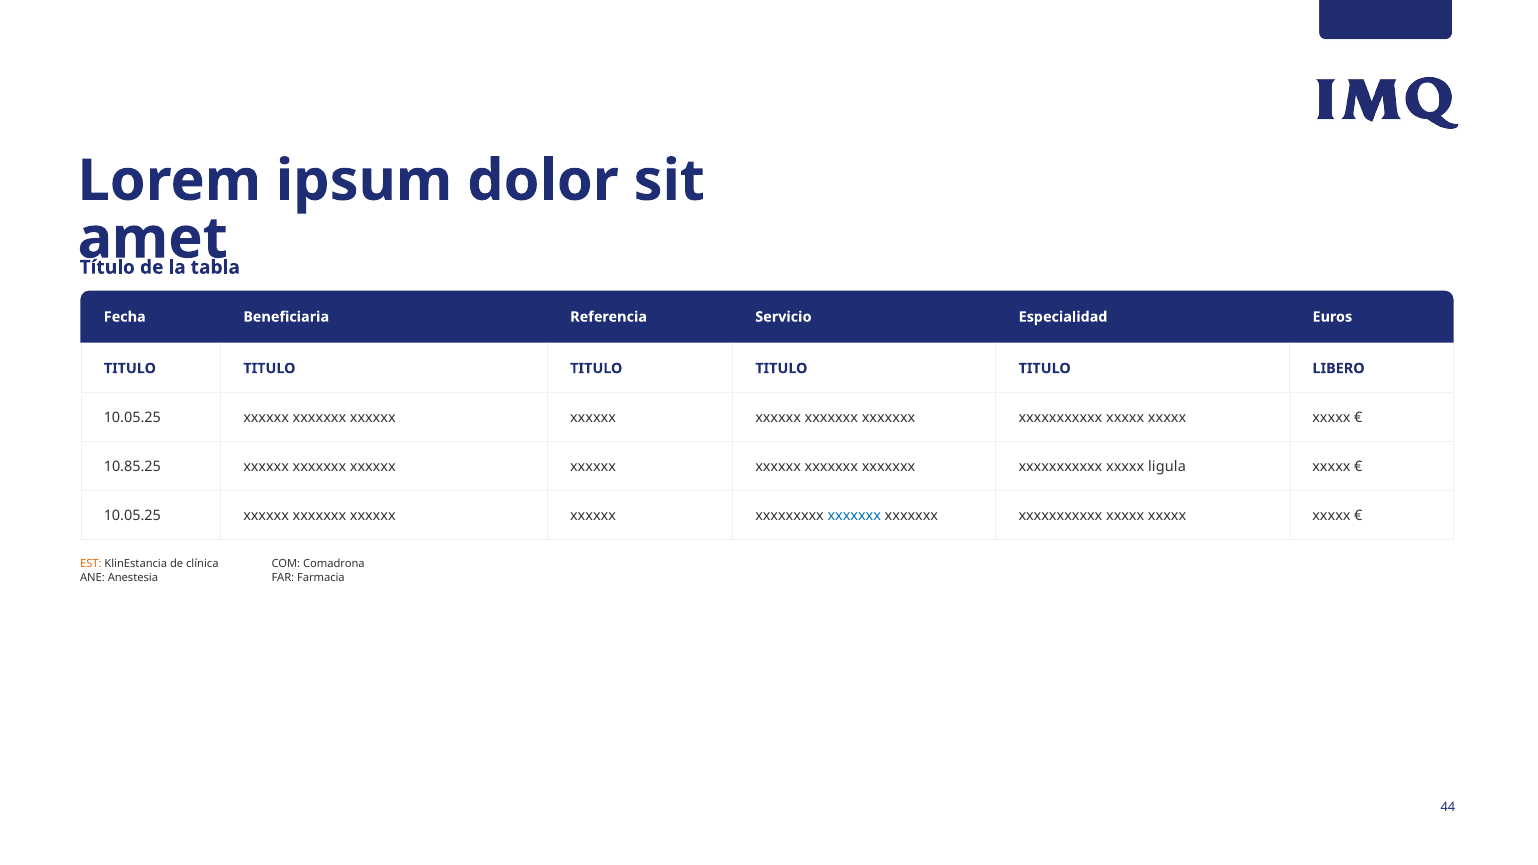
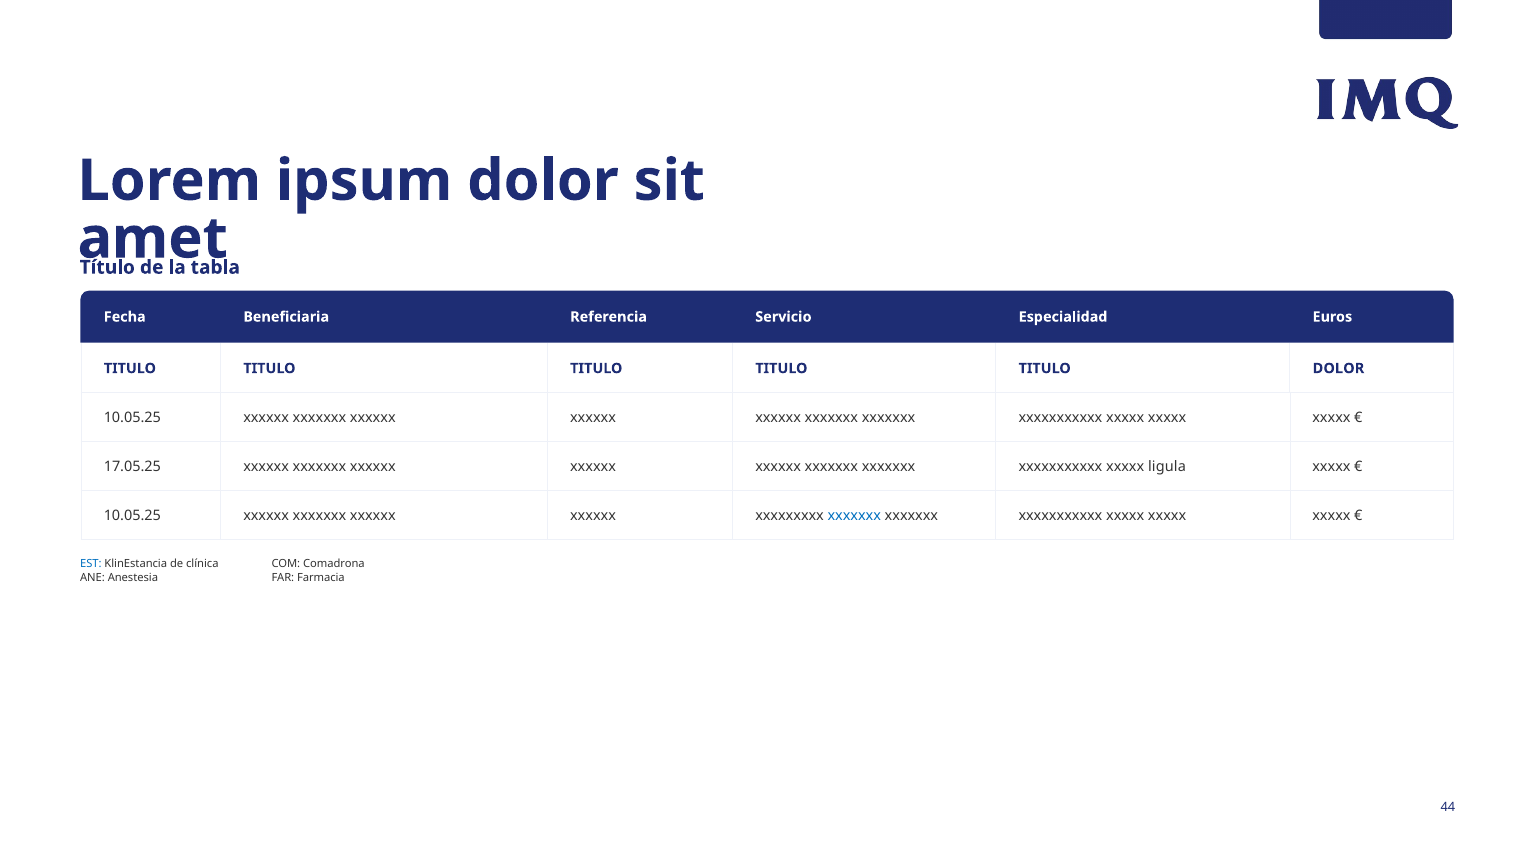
TITULO LIBERO: LIBERO -> DOLOR
10.85.25: 10.85.25 -> 17.05.25
EST colour: orange -> blue
